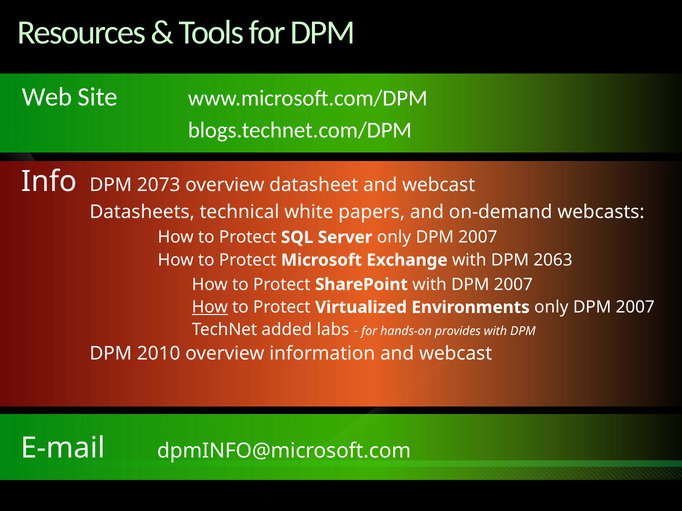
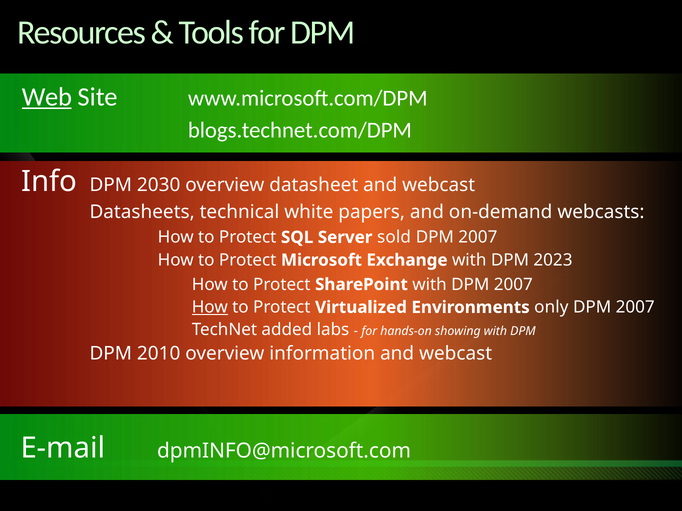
Web underline: none -> present
2073: 2073 -> 2030
Server only: only -> sold
2063: 2063 -> 2023
provides: provides -> showing
